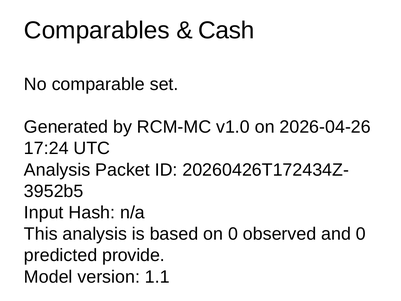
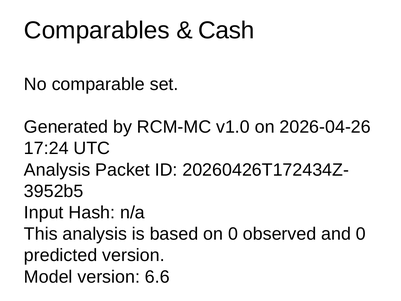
predicted provide: provide -> version
1.1: 1.1 -> 6.6
